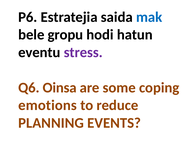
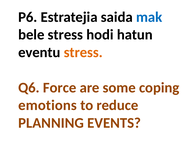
bele gropu: gropu -> stress
stress at (83, 52) colour: purple -> orange
Oinsa: Oinsa -> Force
